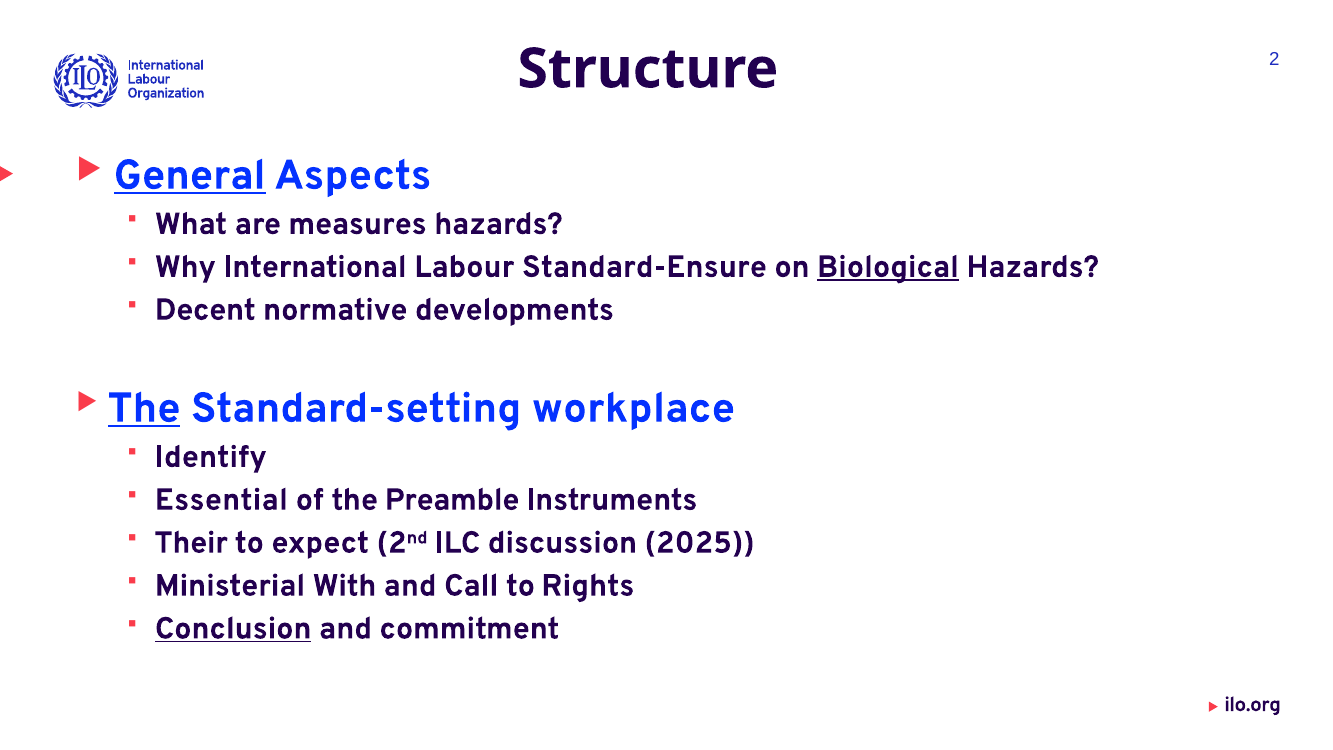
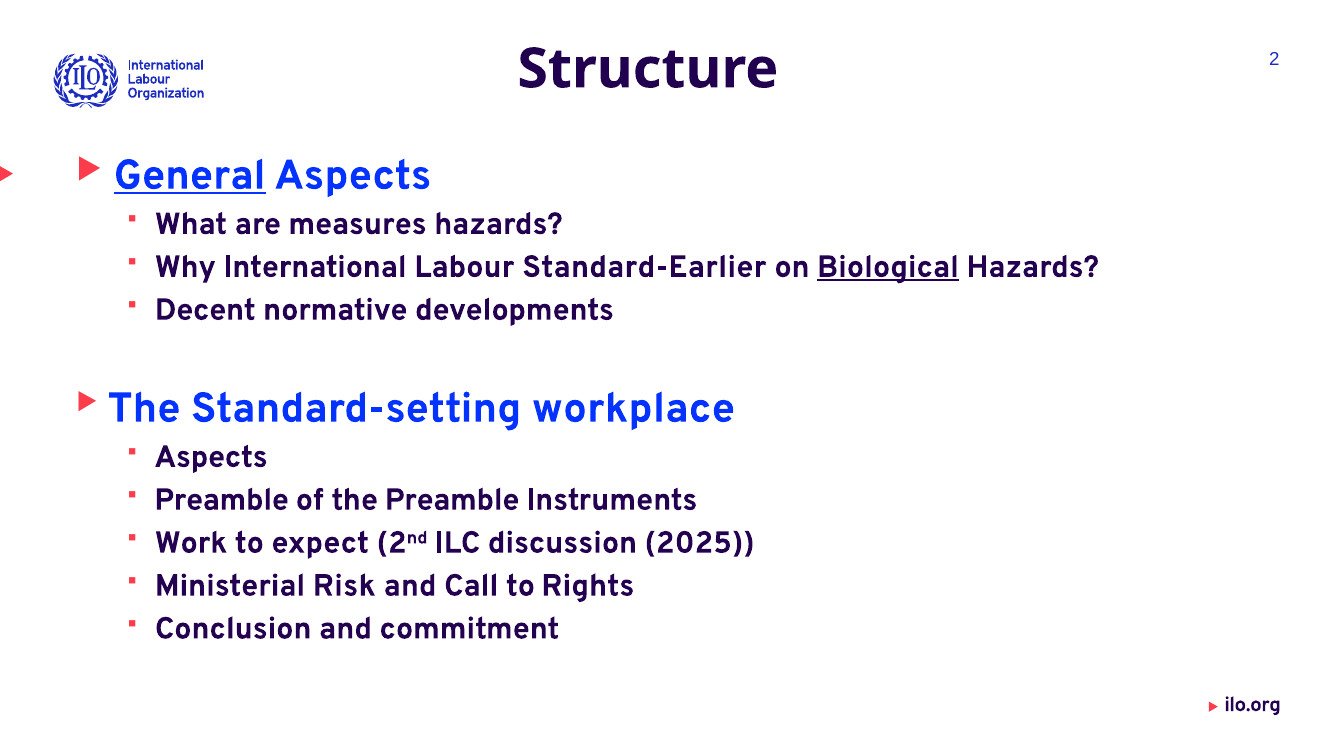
Standard-Ensure: Standard-Ensure -> Standard-Earlier
The at (144, 408) underline: present -> none
Identify at (211, 457): Identify -> Aspects
Essential at (221, 500): Essential -> Preamble
Their: Their -> Work
With: With -> Risk
Conclusion underline: present -> none
